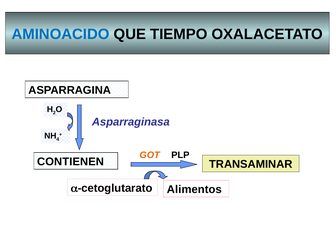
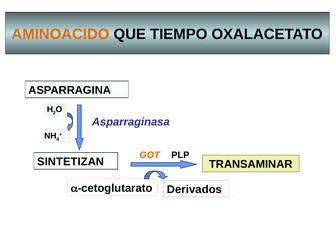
AMINOACIDO colour: blue -> orange
CONTIENEN: CONTIENEN -> SINTETIZAN
Alimentos: Alimentos -> Derivados
